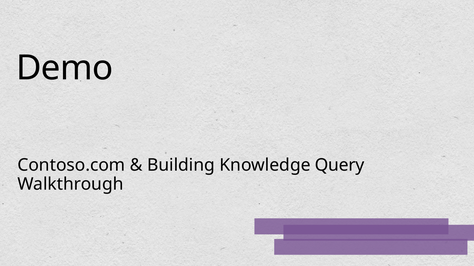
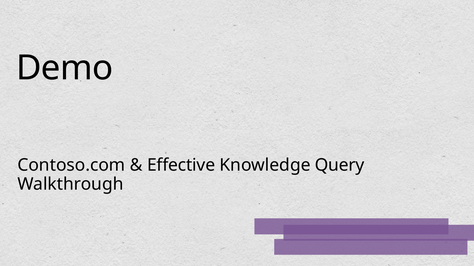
Building: Building -> Effective
